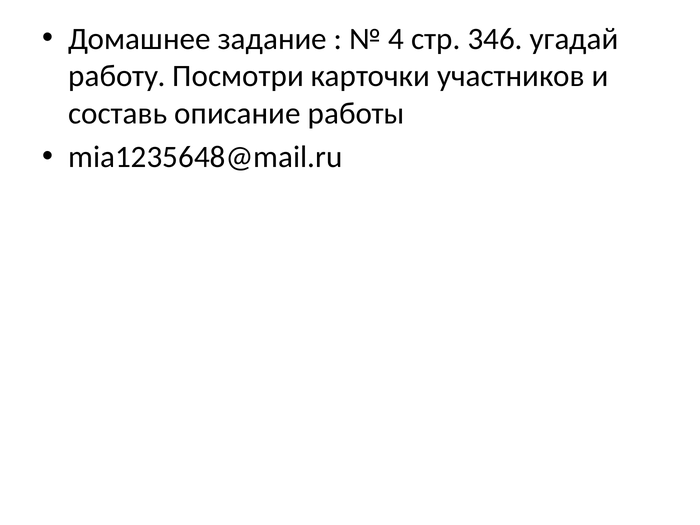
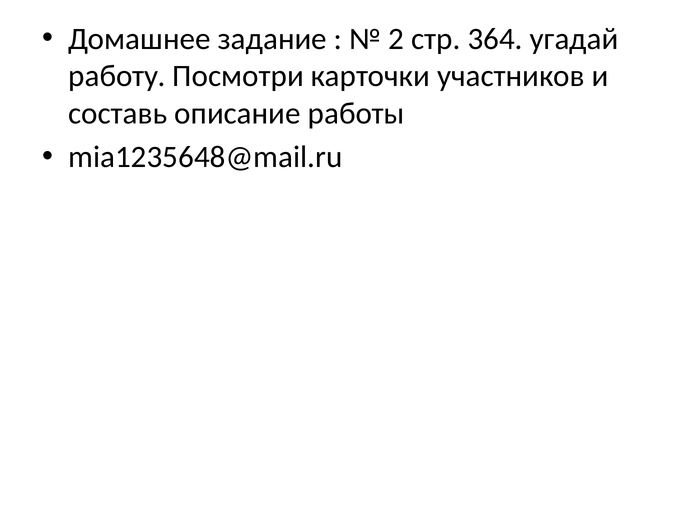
4: 4 -> 2
346: 346 -> 364
